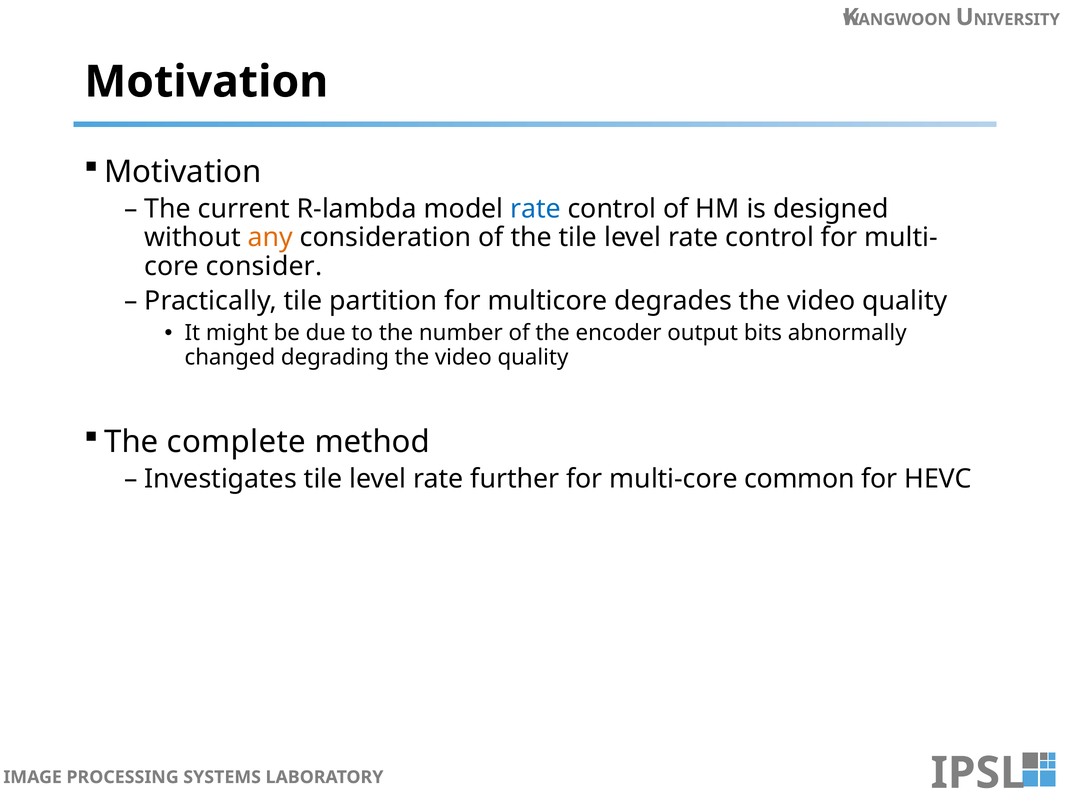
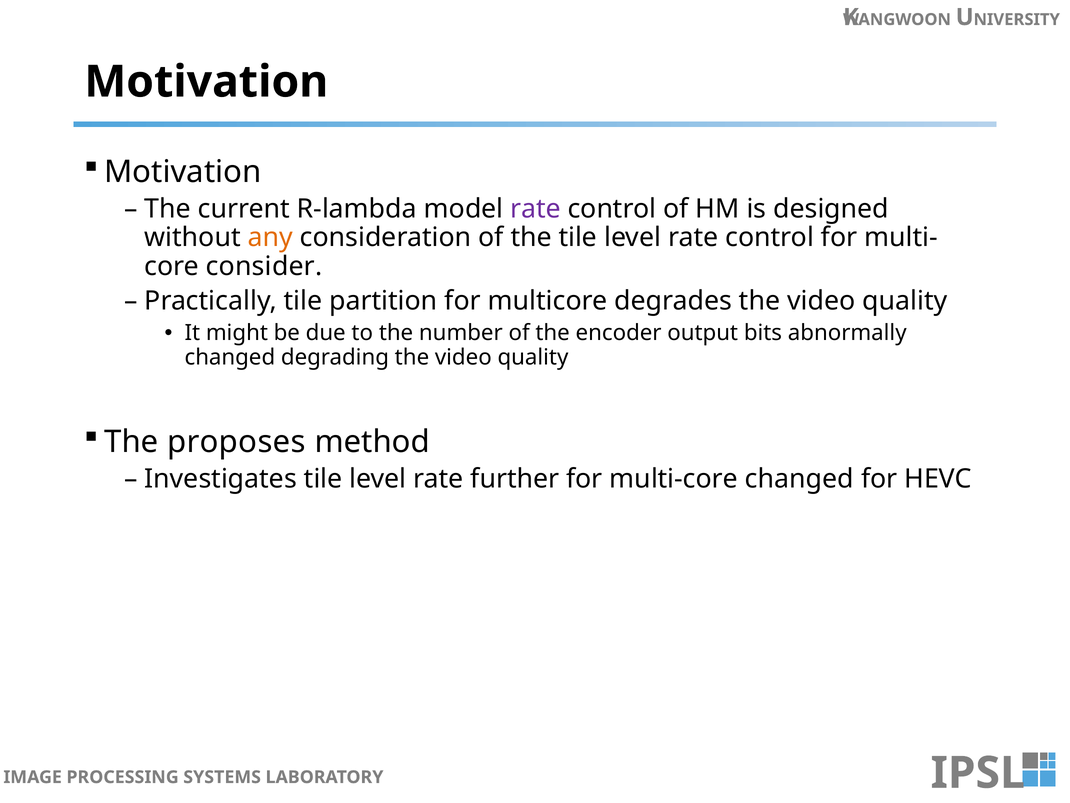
rate at (535, 209) colour: blue -> purple
complete: complete -> proposes
multi-core common: common -> changed
